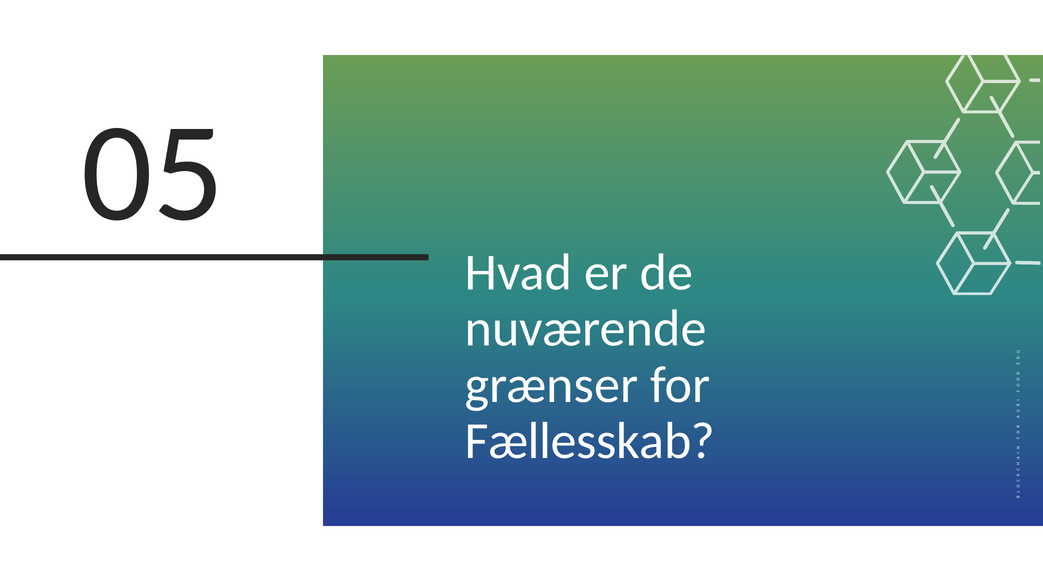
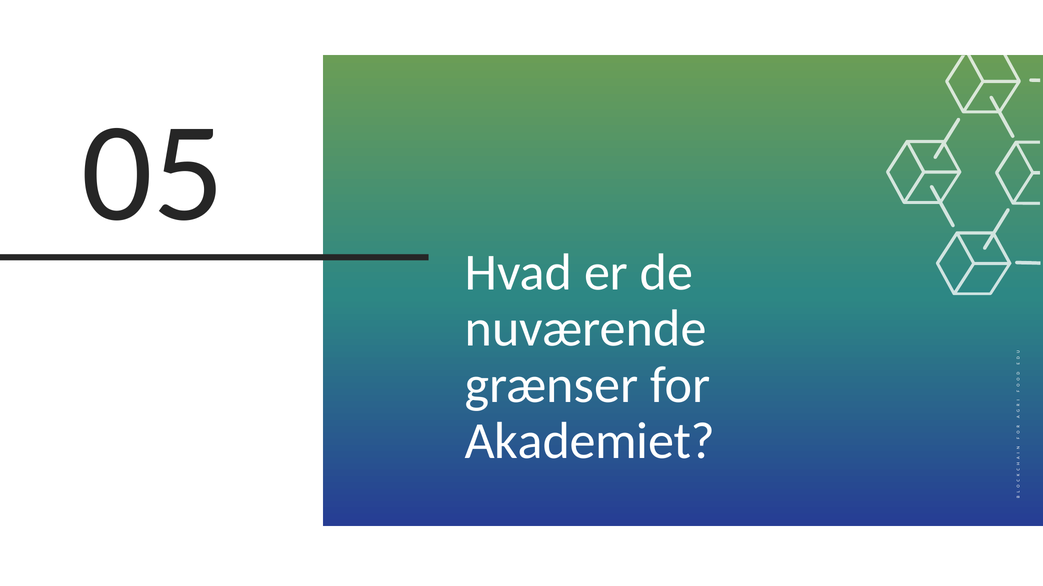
Fællesskab: Fællesskab -> Akademiet
